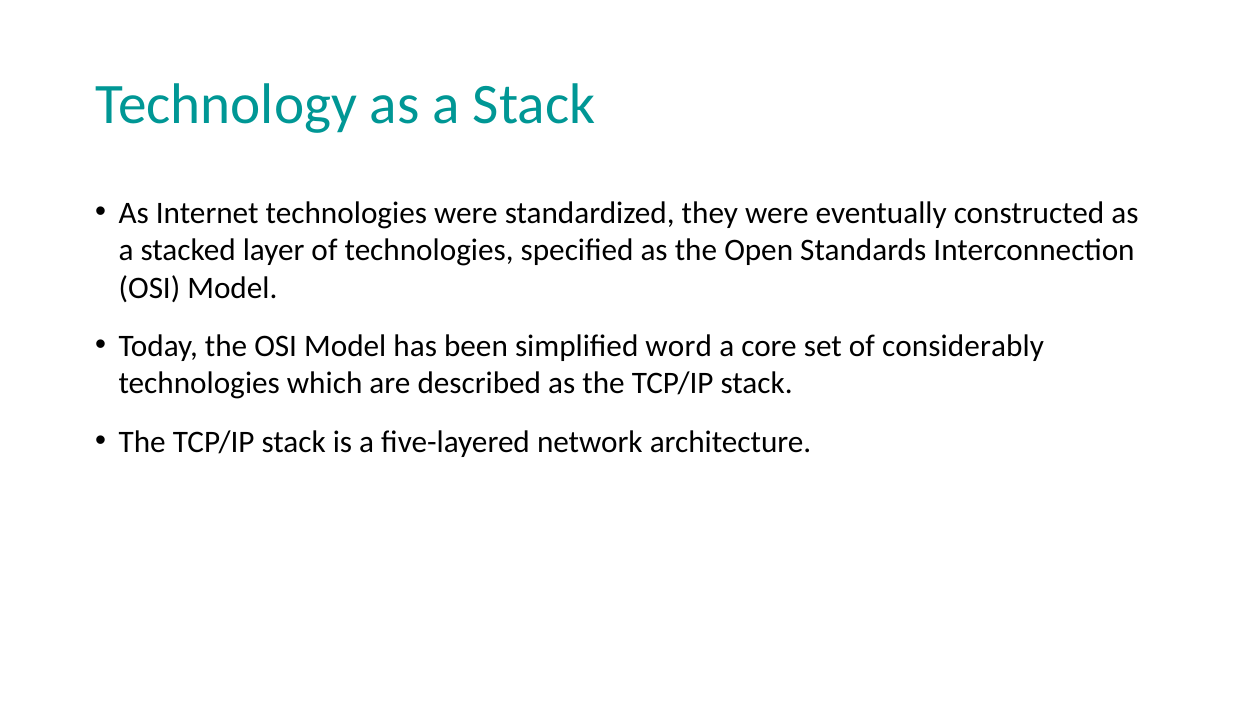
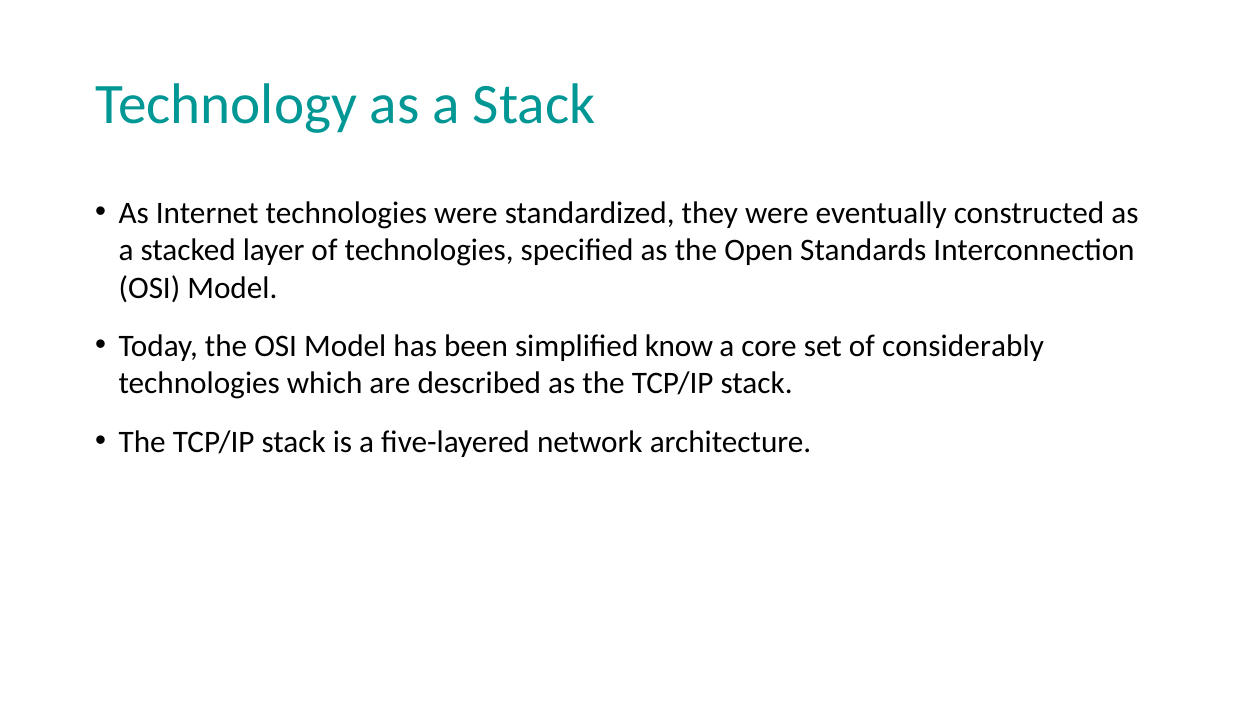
word: word -> know
